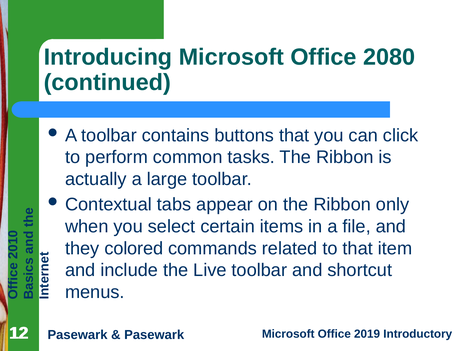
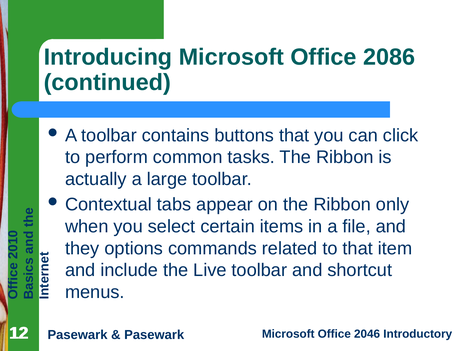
2080: 2080 -> 2086
colored: colored -> options
2019: 2019 -> 2046
